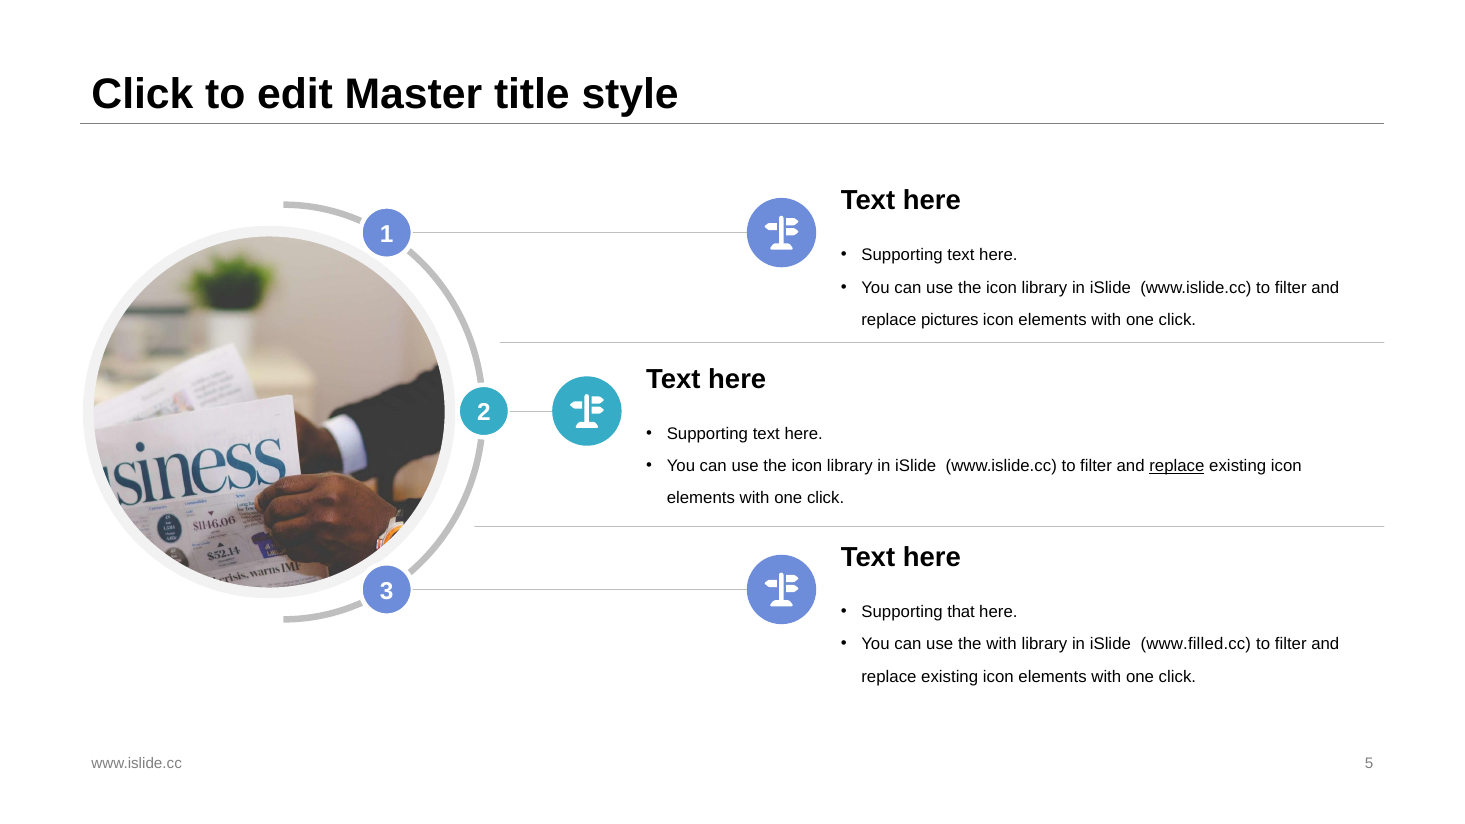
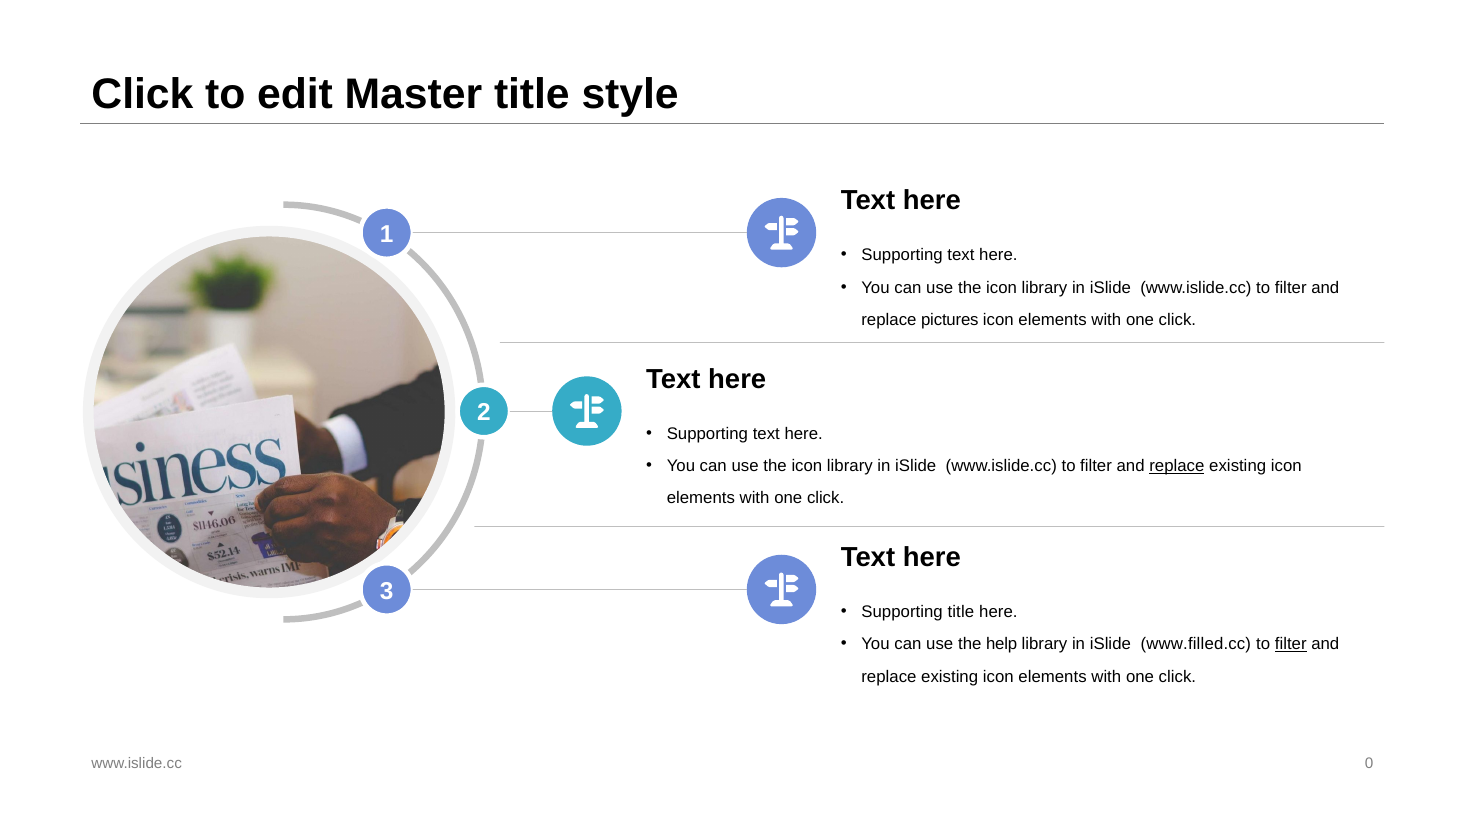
Supporting that: that -> title
the with: with -> help
filter at (1291, 644) underline: none -> present
5: 5 -> 0
